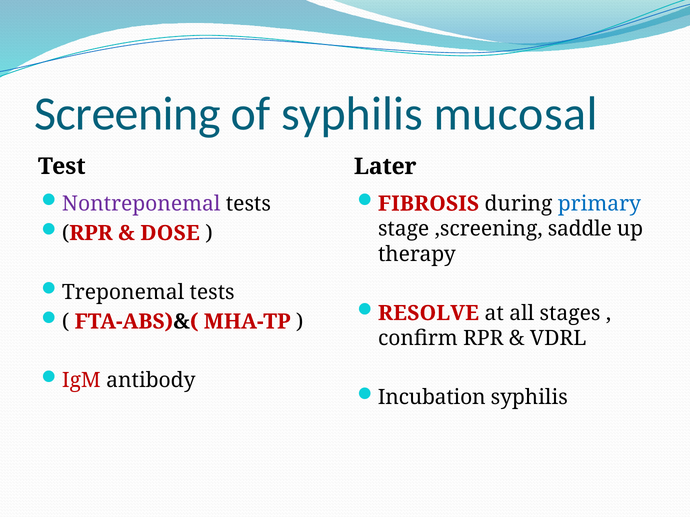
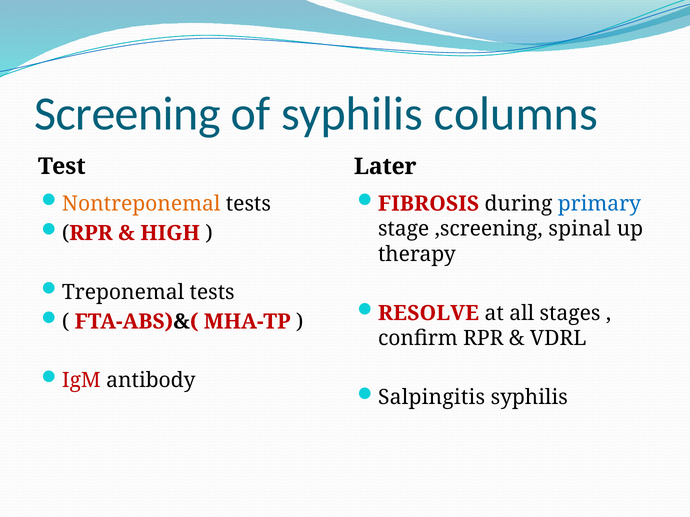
mucosal: mucosal -> columns
Nontreponemal colour: purple -> orange
DOSE: DOSE -> HIGH
saddle: saddle -> spinal
Incubation: Incubation -> Salpingitis
